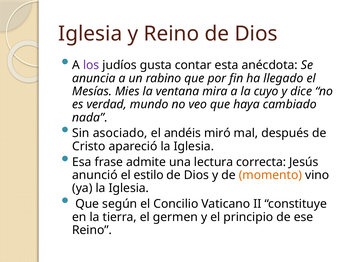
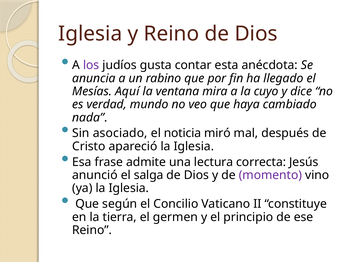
Mies: Mies -> Aquí
andéis: andéis -> noticia
estilo: estilo -> salga
momento colour: orange -> purple
